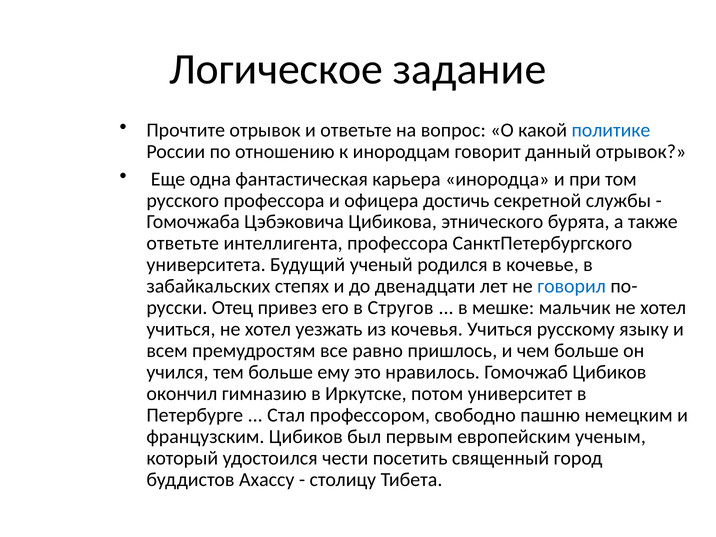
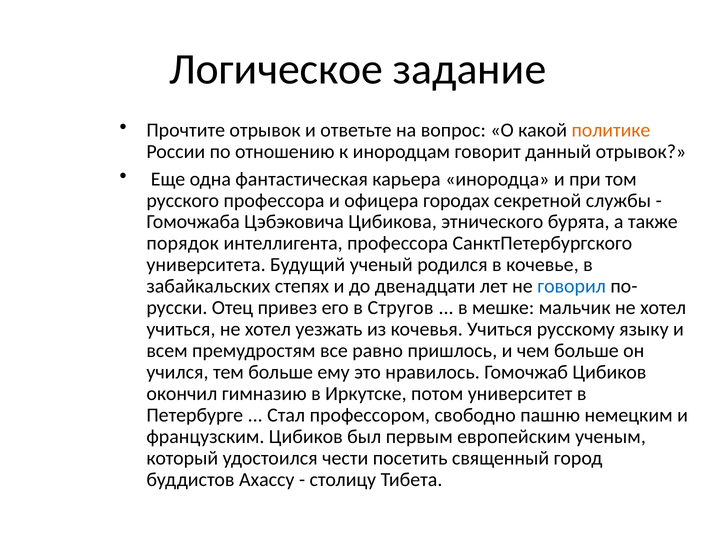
политике colour: blue -> orange
достичь: достичь -> городах
ответьте at (183, 243): ответьте -> порядок
